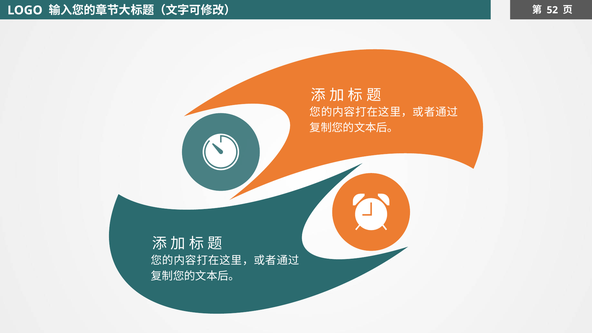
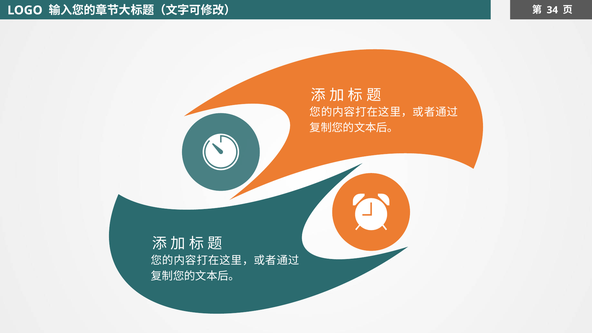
52: 52 -> 34
